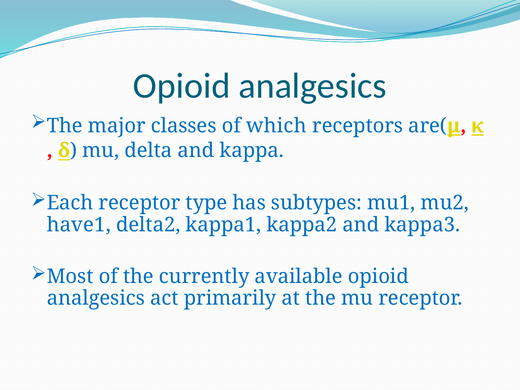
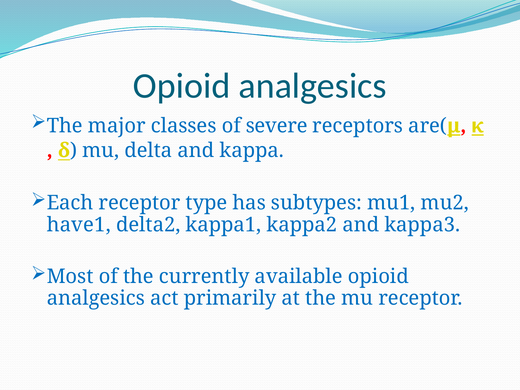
which: which -> severe
